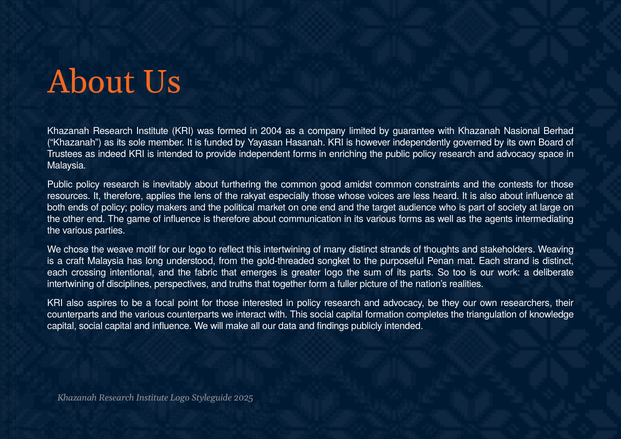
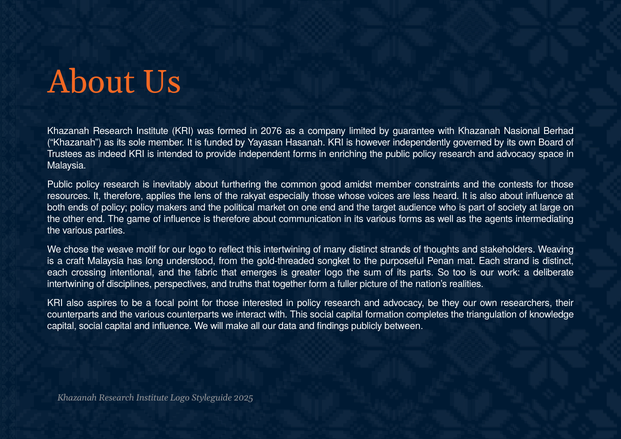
2004: 2004 -> 2076
amidst common: common -> member
publicly intended: intended -> between
